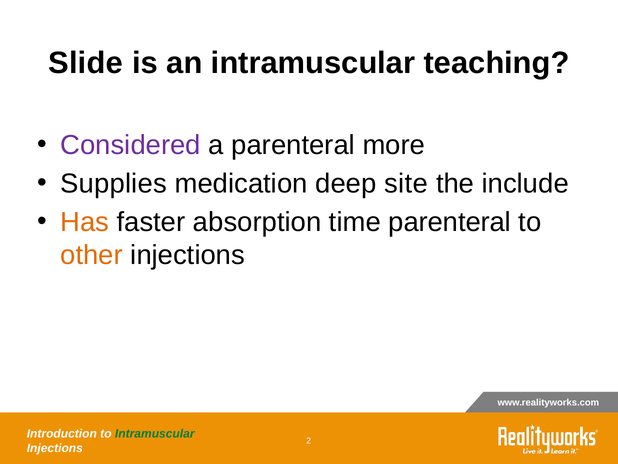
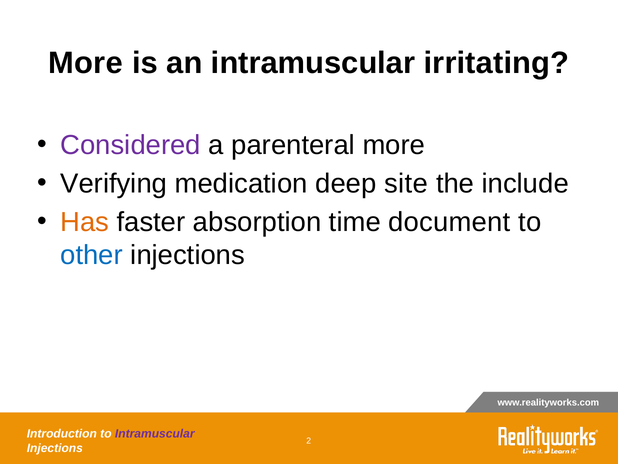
Slide at (86, 63): Slide -> More
teaching: teaching -> irritating
Supplies: Supplies -> Verifying
time parenteral: parenteral -> document
other colour: orange -> blue
Intramuscular at (155, 433) colour: green -> purple
